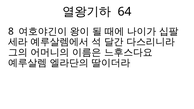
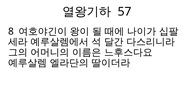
64: 64 -> 57
